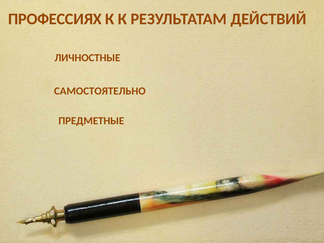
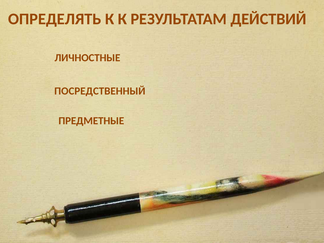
ПРОФЕССИЯХ: ПРОФЕССИЯХ -> ОПРЕДЕЛЯТЬ
САМОСТОЯТЕЛЬНО: САМОСТОЯТЕЛЬНО -> ПОСРЕДСТВЕННЫЙ
